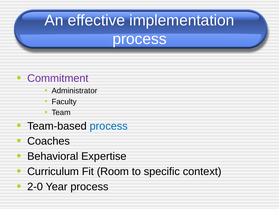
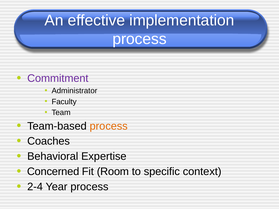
process at (109, 126) colour: blue -> orange
Curriculum: Curriculum -> Concerned
2-0: 2-0 -> 2-4
